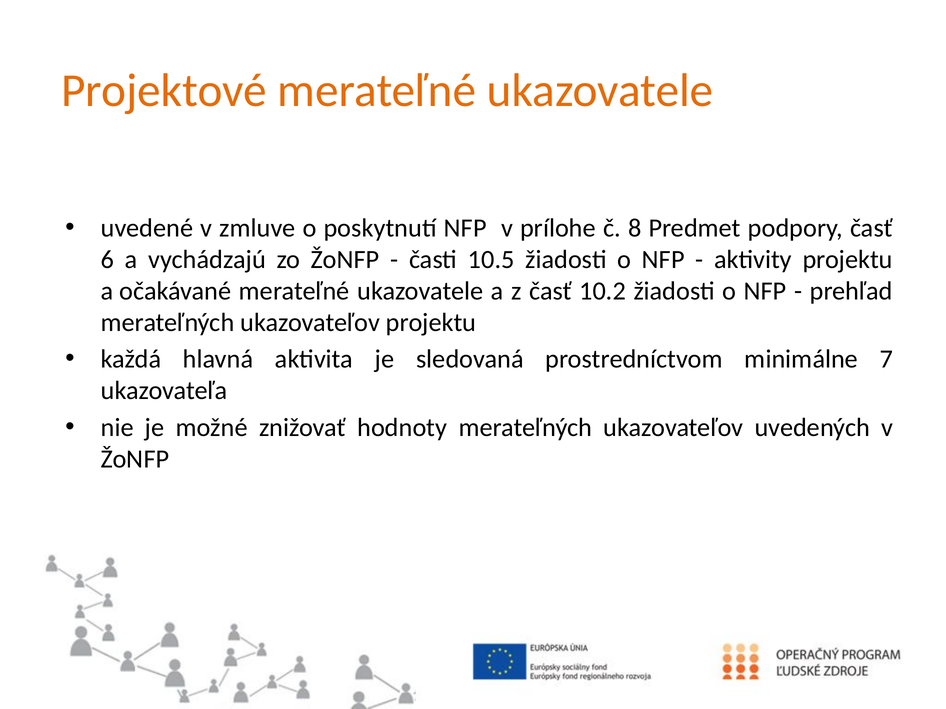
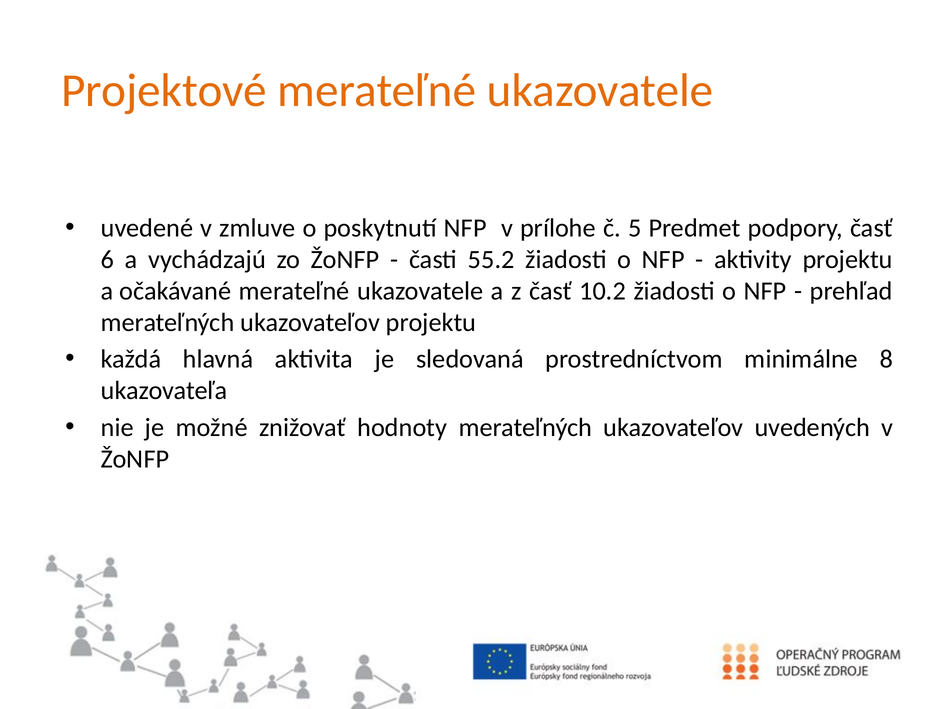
8: 8 -> 5
10.5: 10.5 -> 55.2
7: 7 -> 8
